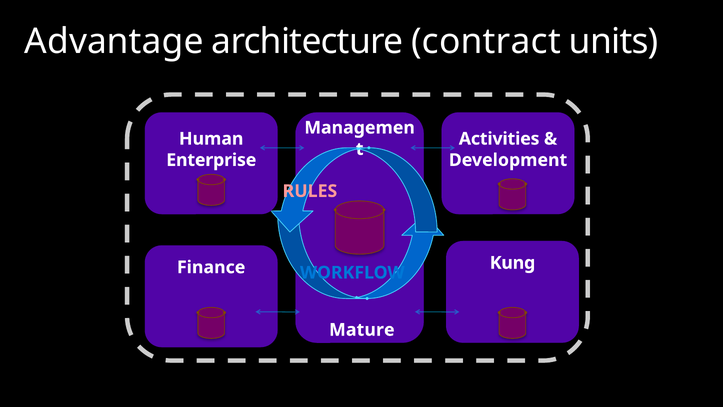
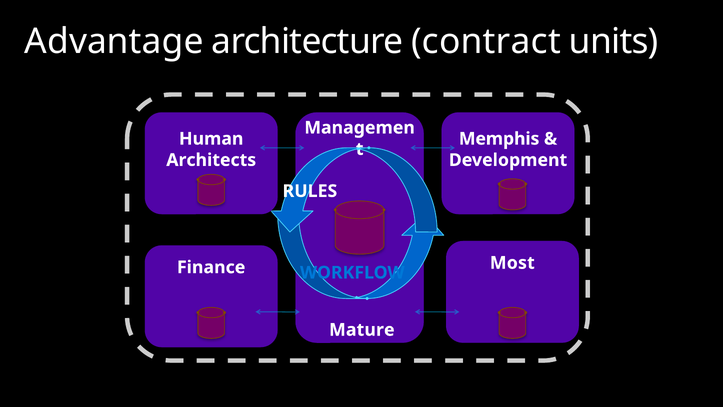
Activities: Activities -> Memphis
Enterprise: Enterprise -> Architects
RULES colour: pink -> white
Kung: Kung -> Most
